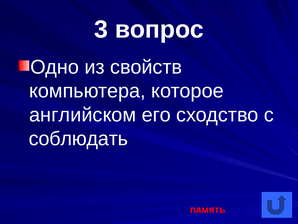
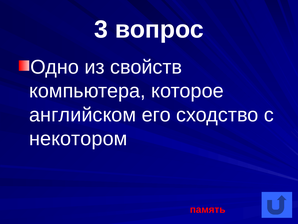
соблюдать: соблюдать -> некотором
